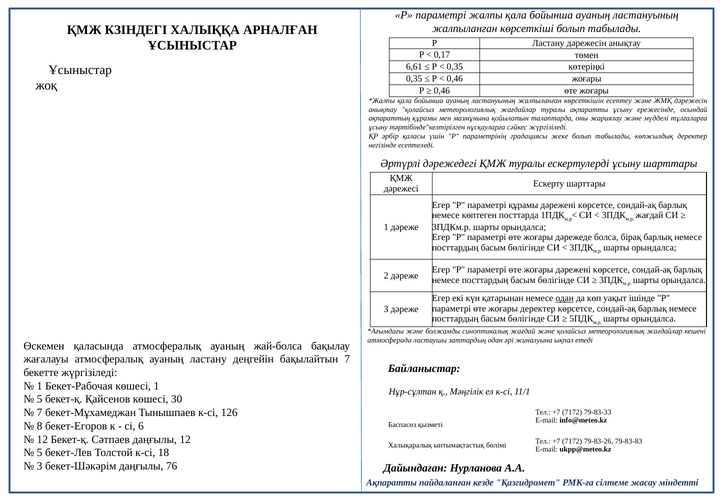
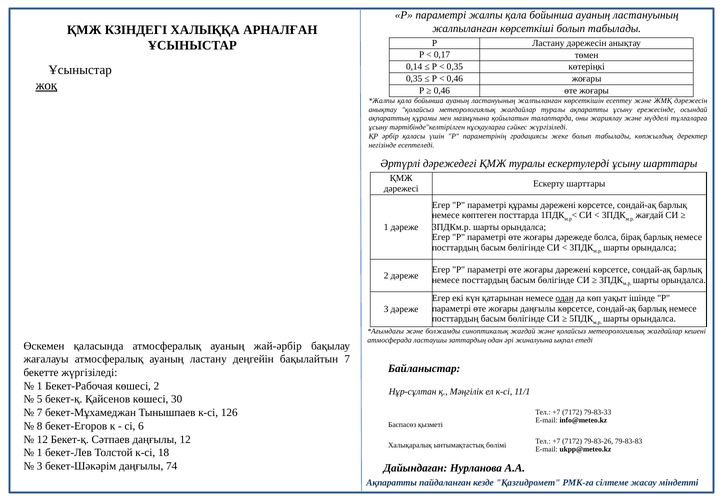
6,61: 6,61 -> 0,14
жоқ underline: none -> present
жоғары деректер: деректер -> даңғылы
жай-болса: жай-болса -> жай-әрбір
көшесі 1: 1 -> 2
5 at (40, 452): 5 -> 1
76: 76 -> 74
